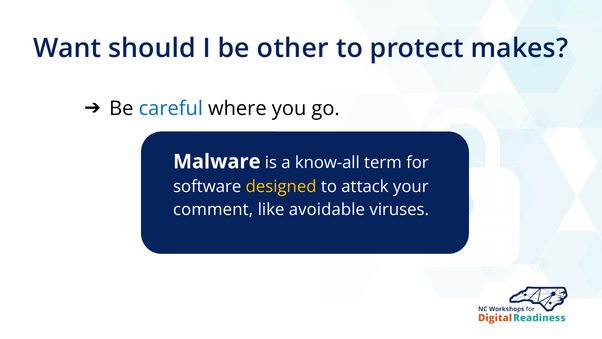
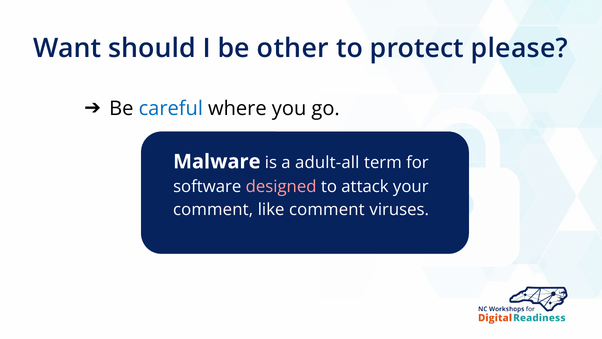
makes: makes -> please
know-all: know-all -> adult-all
designed colour: yellow -> pink
like avoidable: avoidable -> comment
